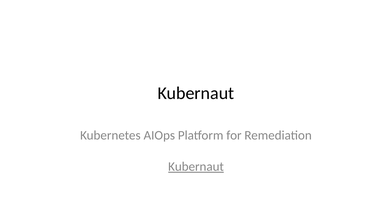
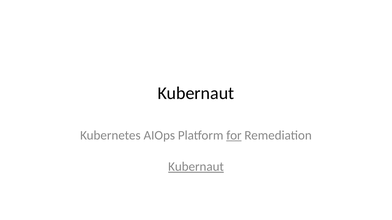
for underline: none -> present
